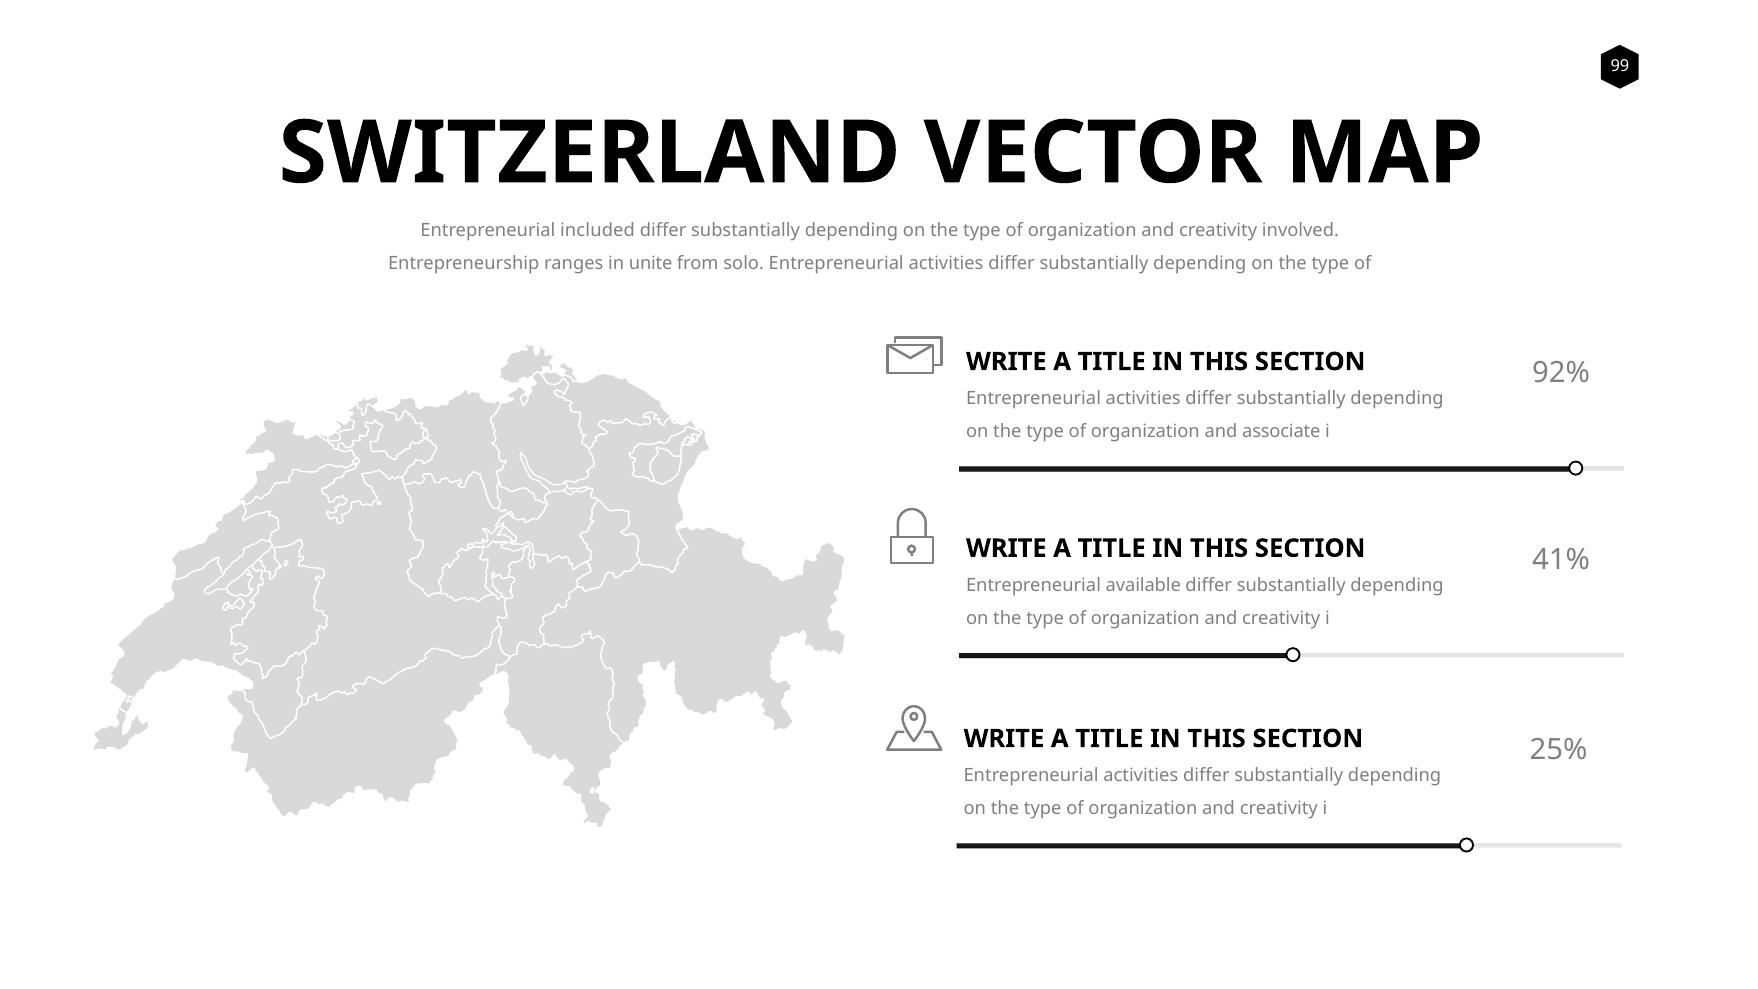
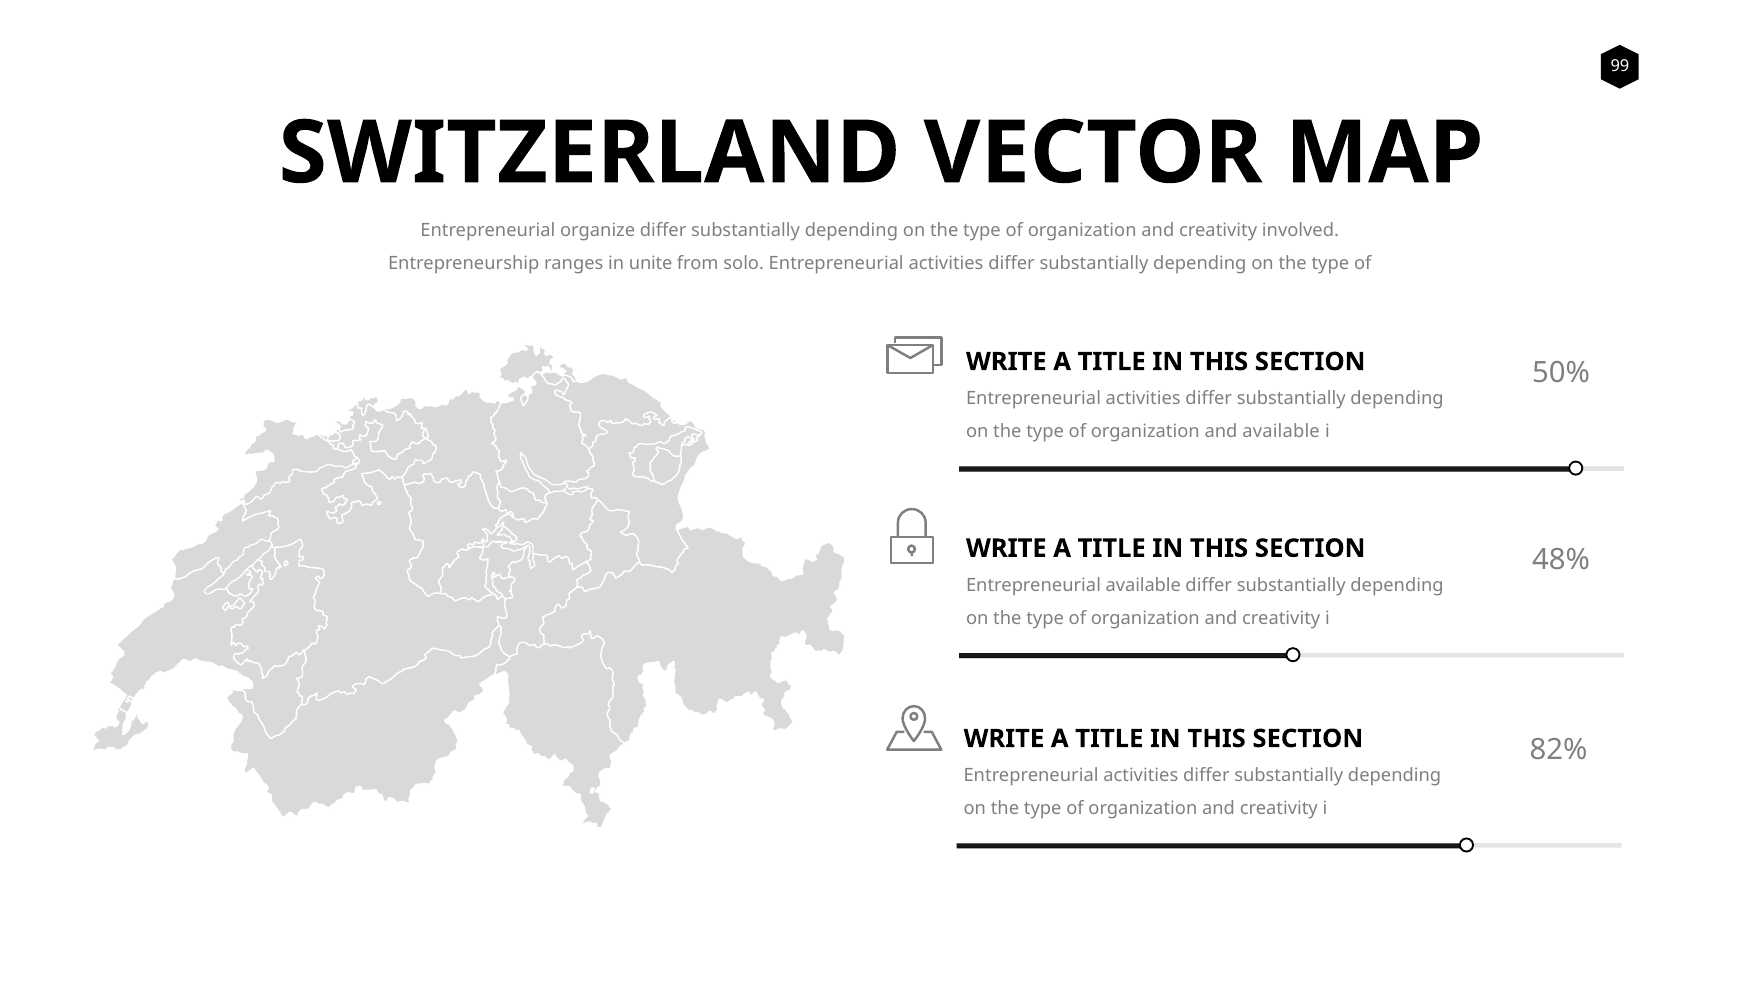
included: included -> organize
92%: 92% -> 50%
and associate: associate -> available
41%: 41% -> 48%
25%: 25% -> 82%
